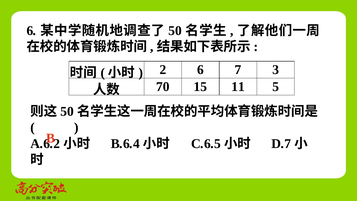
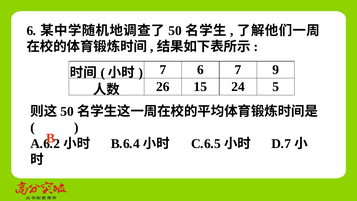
2 at (163, 70): 2 -> 7
3: 3 -> 9
70: 70 -> 26
11: 11 -> 24
